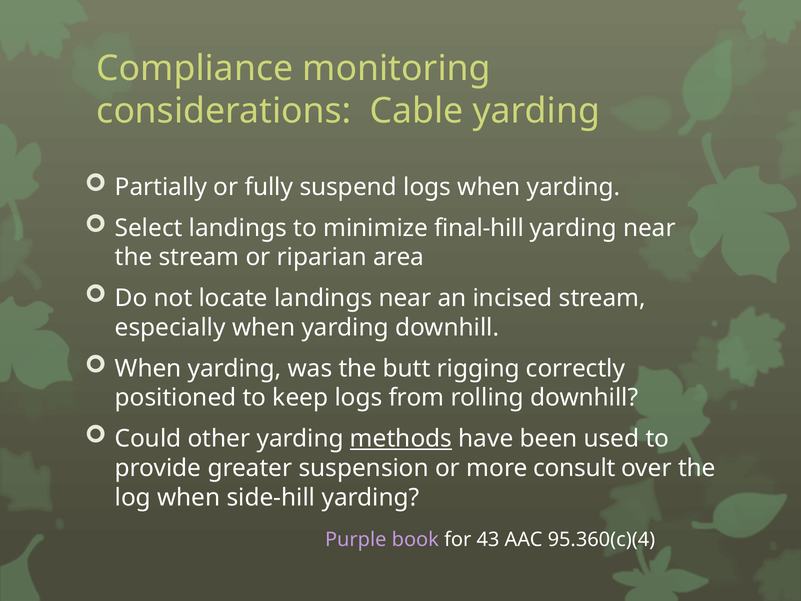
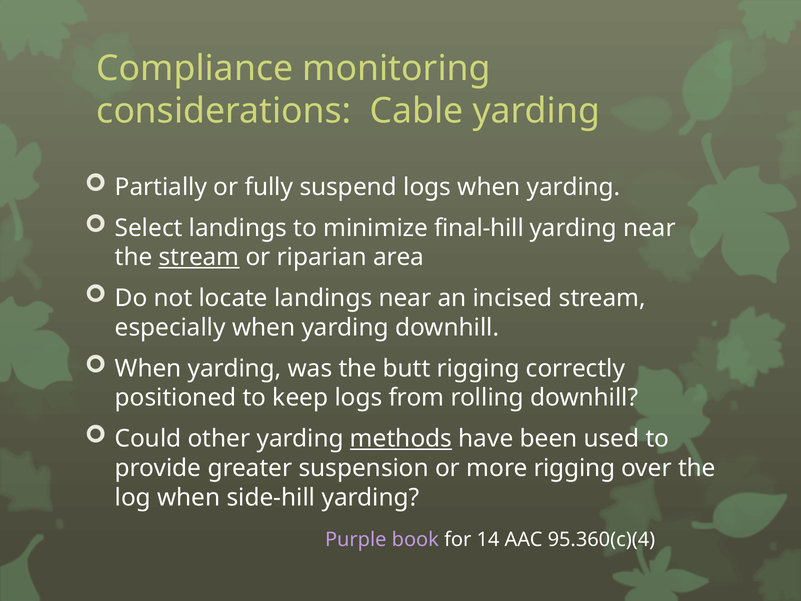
stream at (199, 257) underline: none -> present
more consult: consult -> rigging
43: 43 -> 14
